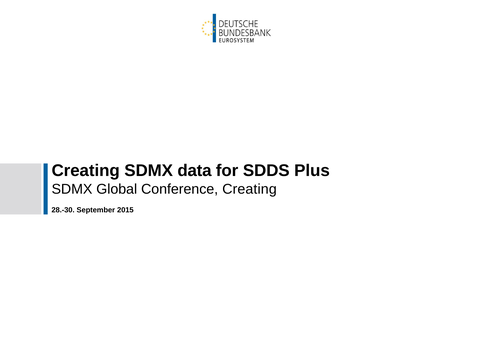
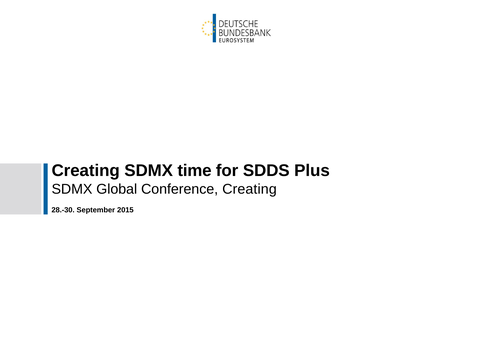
data: data -> time
